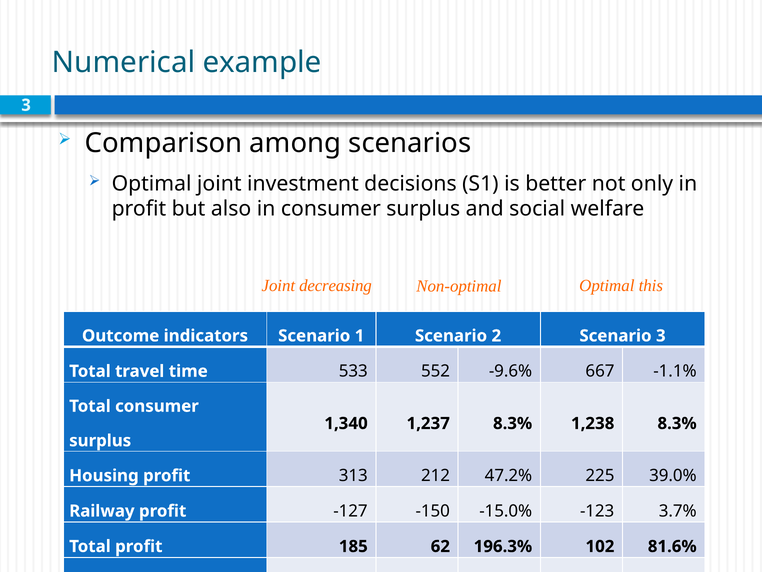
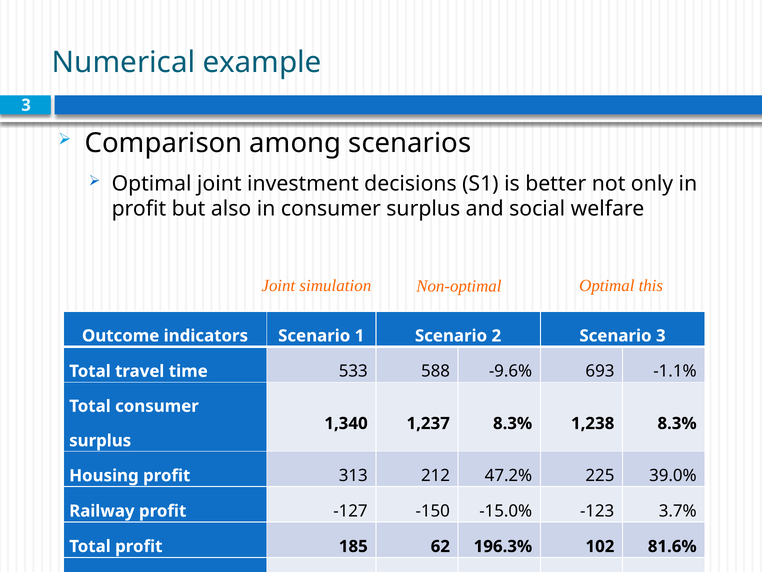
decreasing: decreasing -> simulation
552: 552 -> 588
667: 667 -> 693
